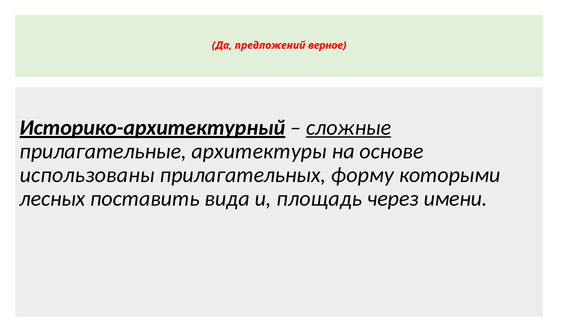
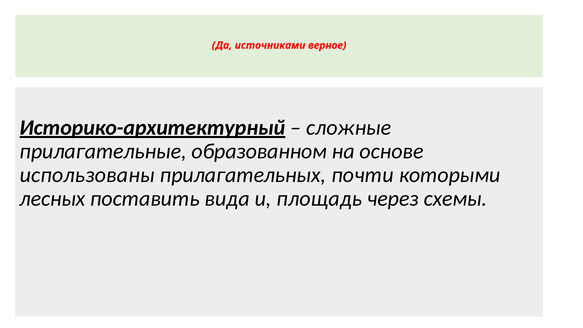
предложений: предложений -> источниками
сложные underline: present -> none
архитектуры: архитектуры -> образованном
форму: форму -> почти
имени: имени -> схемы
